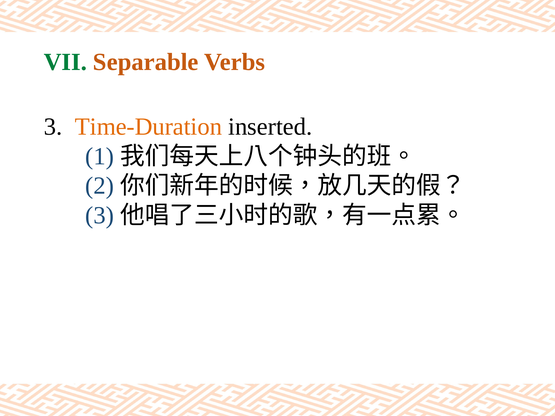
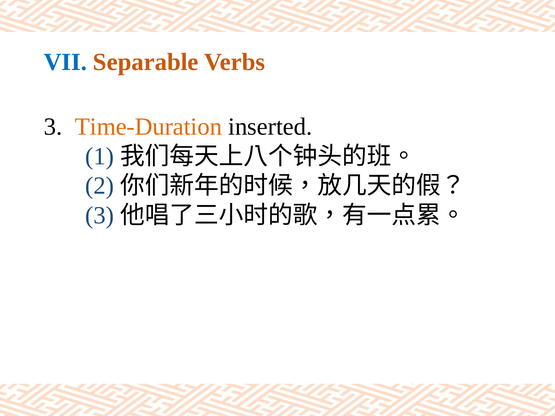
VII colour: green -> blue
